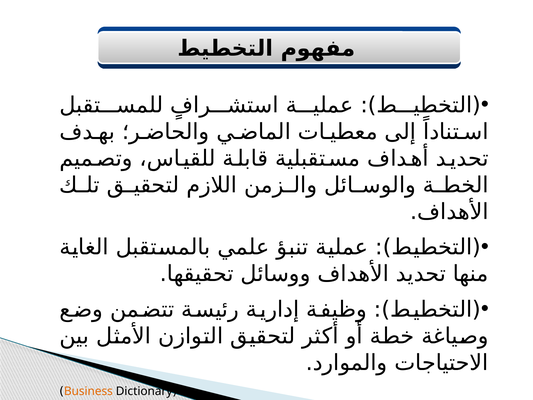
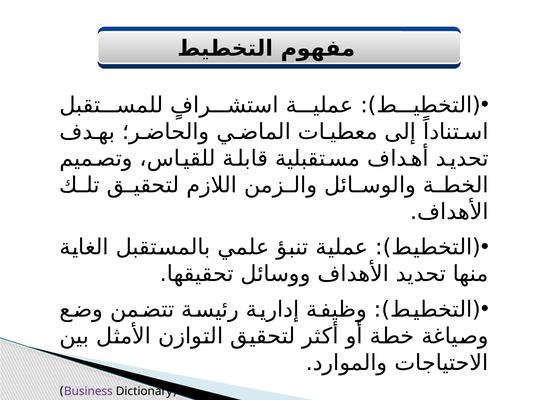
Business colour: orange -> purple
